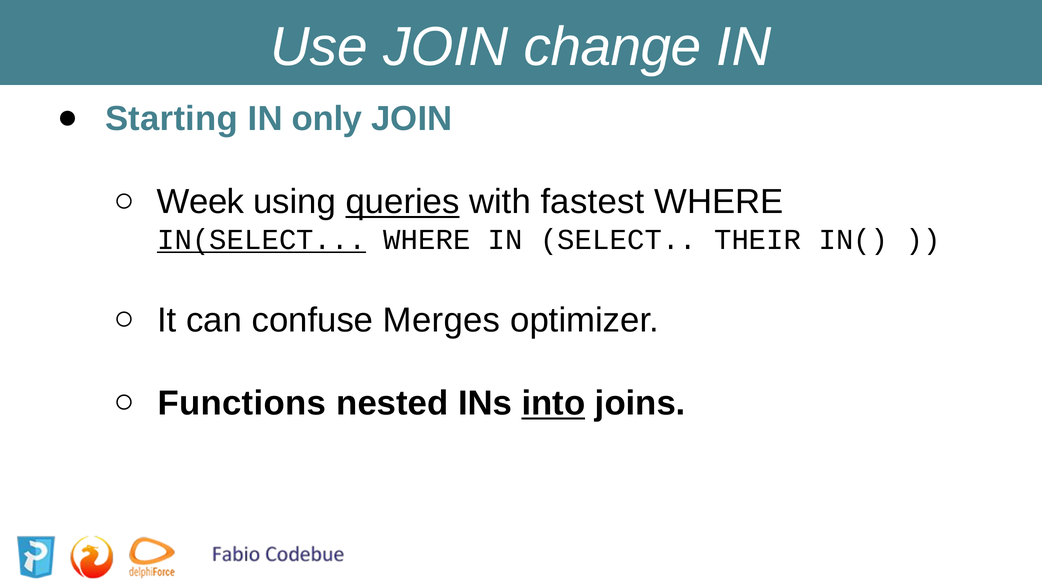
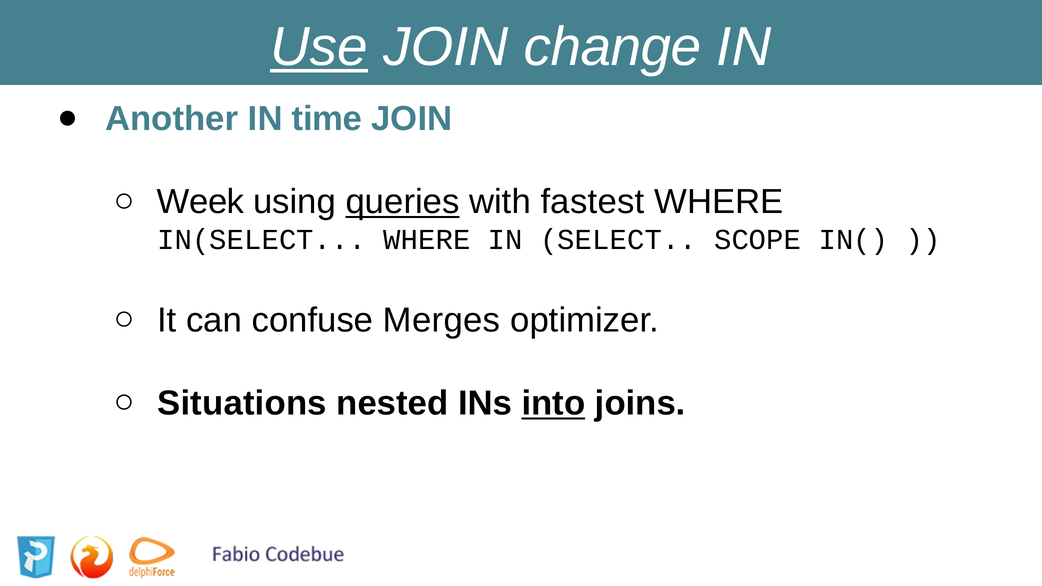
Use underline: none -> present
Starting: Starting -> Another
only: only -> time
IN(SELECT underline: present -> none
THEIR: THEIR -> SCOPE
Functions: Functions -> Situations
